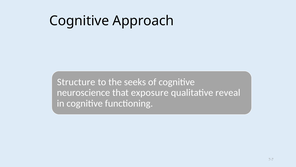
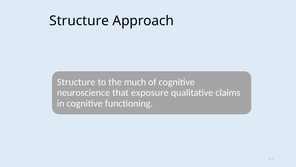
Cognitive at (79, 21): Cognitive -> Structure
seeks: seeks -> much
reveal: reveal -> claims
